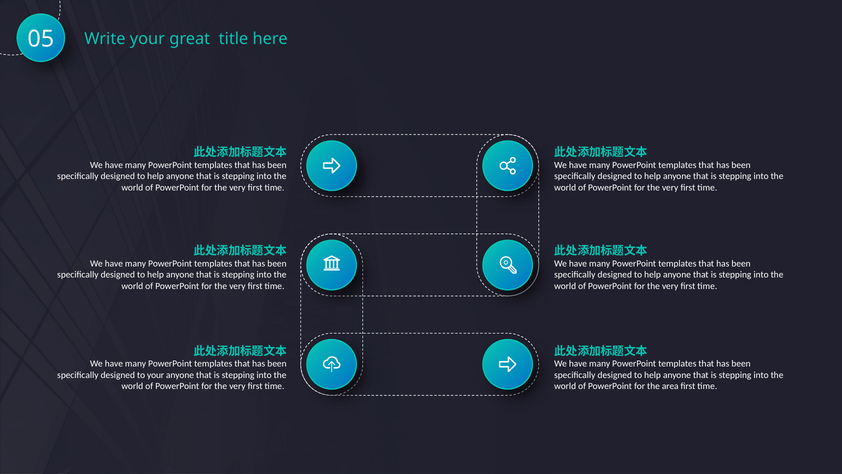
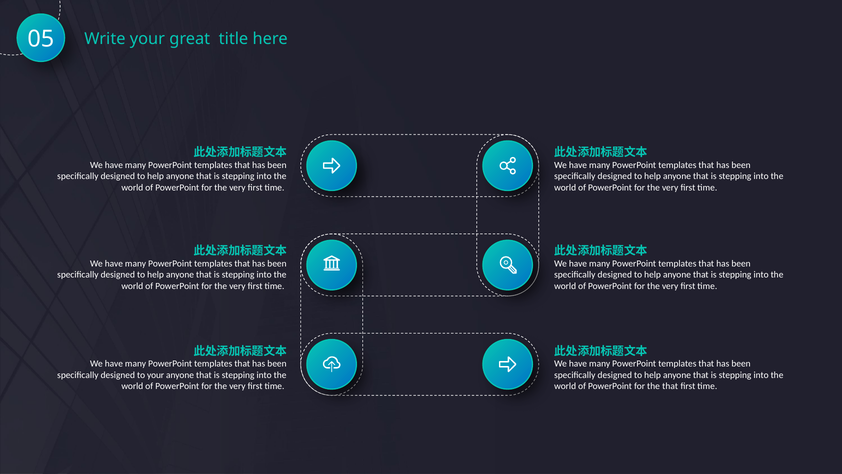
the area: area -> that
